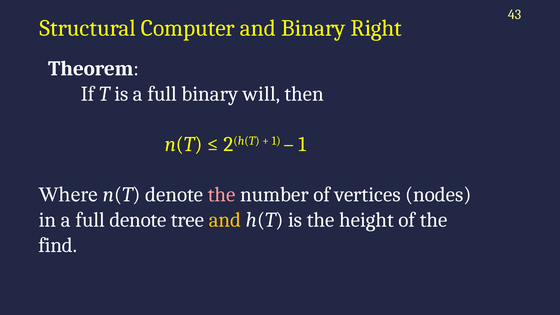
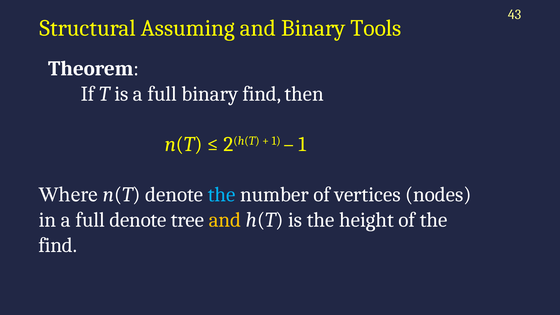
Computer: Computer -> Assuming
Right: Right -> Tools
binary will: will -> find
the at (222, 195) colour: pink -> light blue
